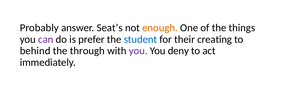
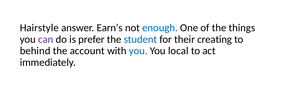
Probably: Probably -> Hairstyle
Seat’s: Seat’s -> Earn’s
enough colour: orange -> blue
through: through -> account
you at (138, 51) colour: purple -> blue
deny: deny -> local
